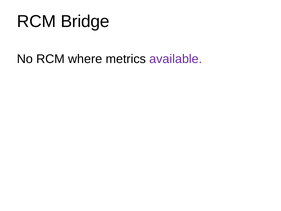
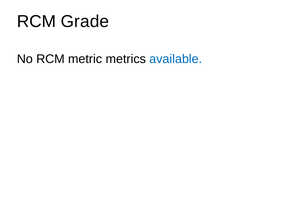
Bridge: Bridge -> Grade
where: where -> metric
available colour: purple -> blue
